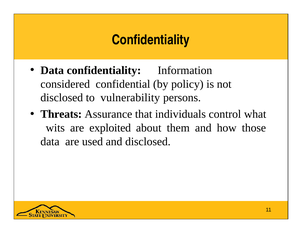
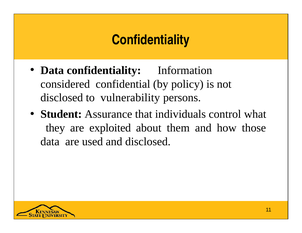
Threats: Threats -> Student
wits: wits -> they
